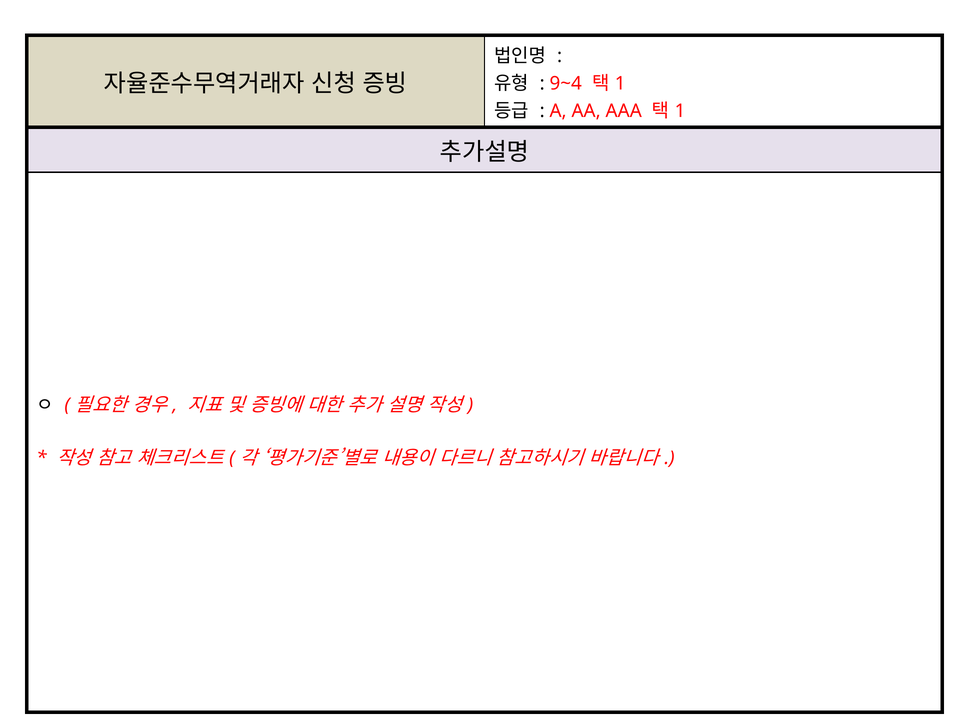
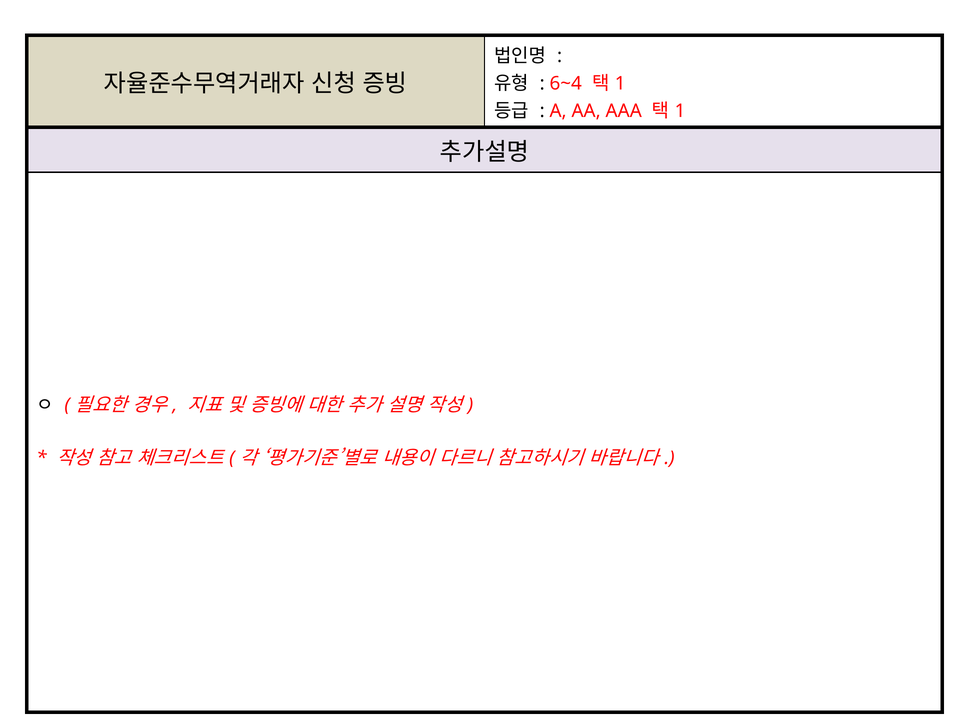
9~4: 9~4 -> 6~4
